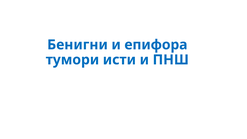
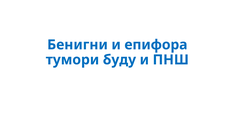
исти: исти -> буду
